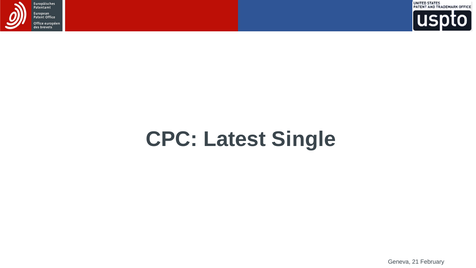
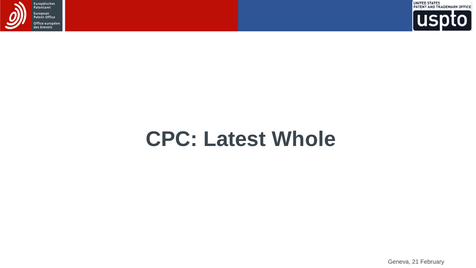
Single: Single -> Whole
